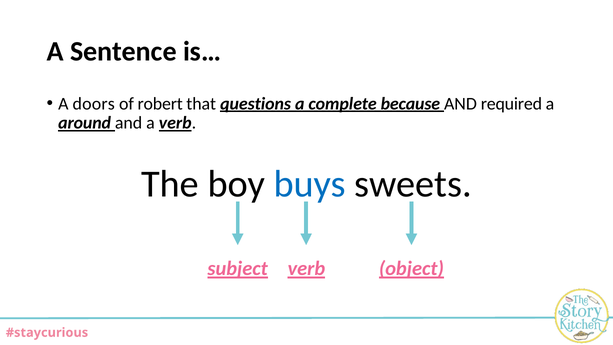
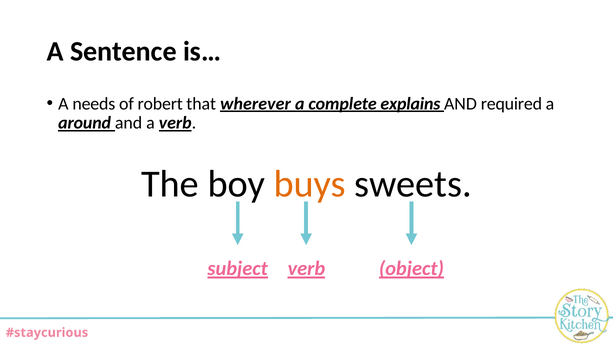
doors: doors -> needs
questions: questions -> wherever
because: because -> explains
buys colour: blue -> orange
